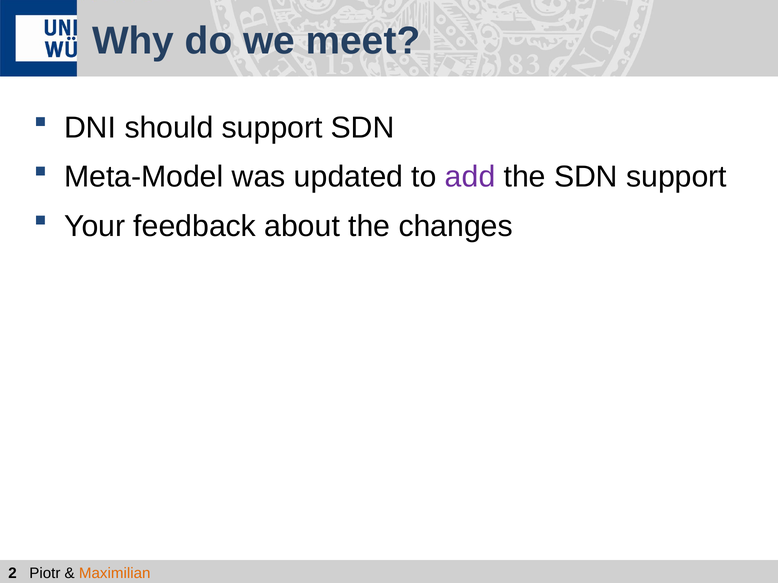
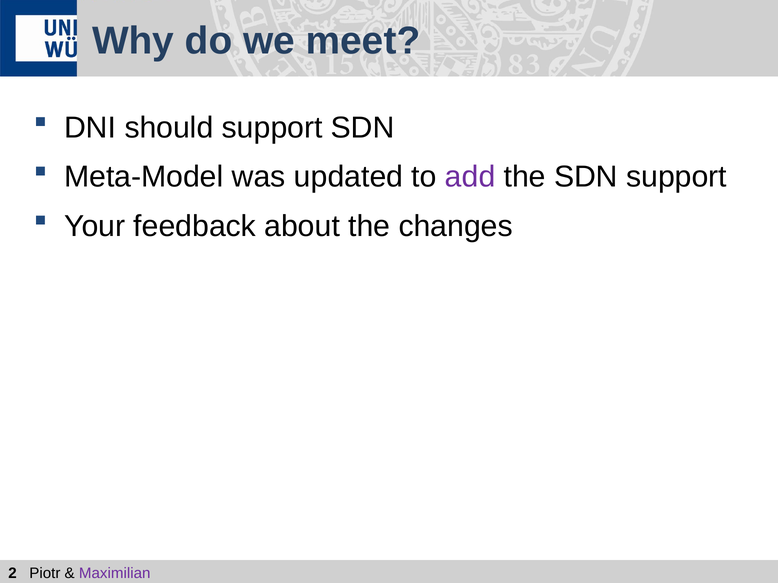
Maximilian colour: orange -> purple
